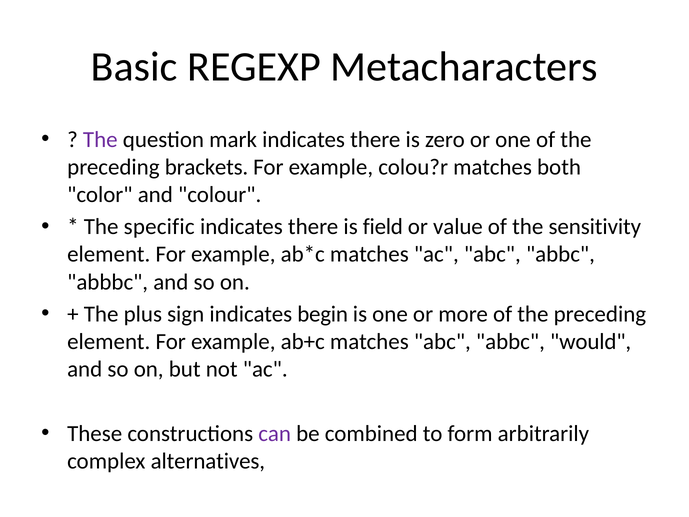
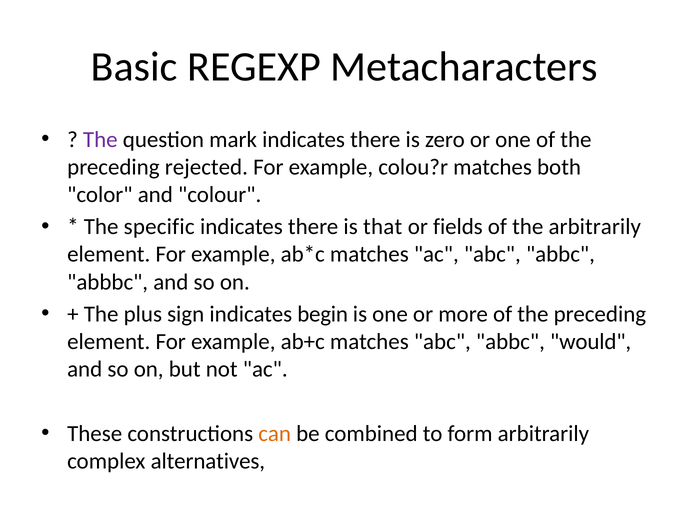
brackets: brackets -> rejected
field: field -> that
value: value -> fields
the sensitivity: sensitivity -> arbitrarily
can colour: purple -> orange
